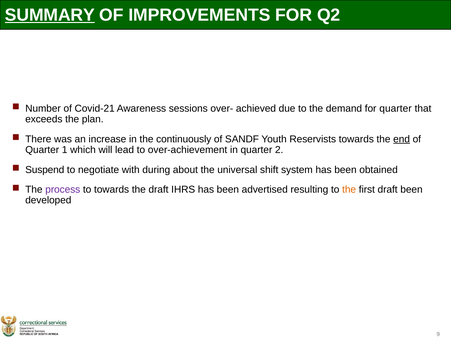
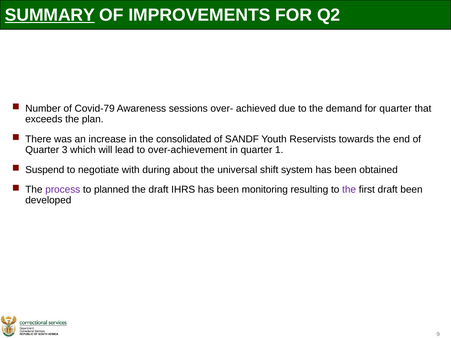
Covid-21: Covid-21 -> Covid-79
continuously: continuously -> consolidated
end underline: present -> none
1: 1 -> 3
2: 2 -> 1
to towards: towards -> planned
advertised: advertised -> monitoring
the at (349, 190) colour: orange -> purple
